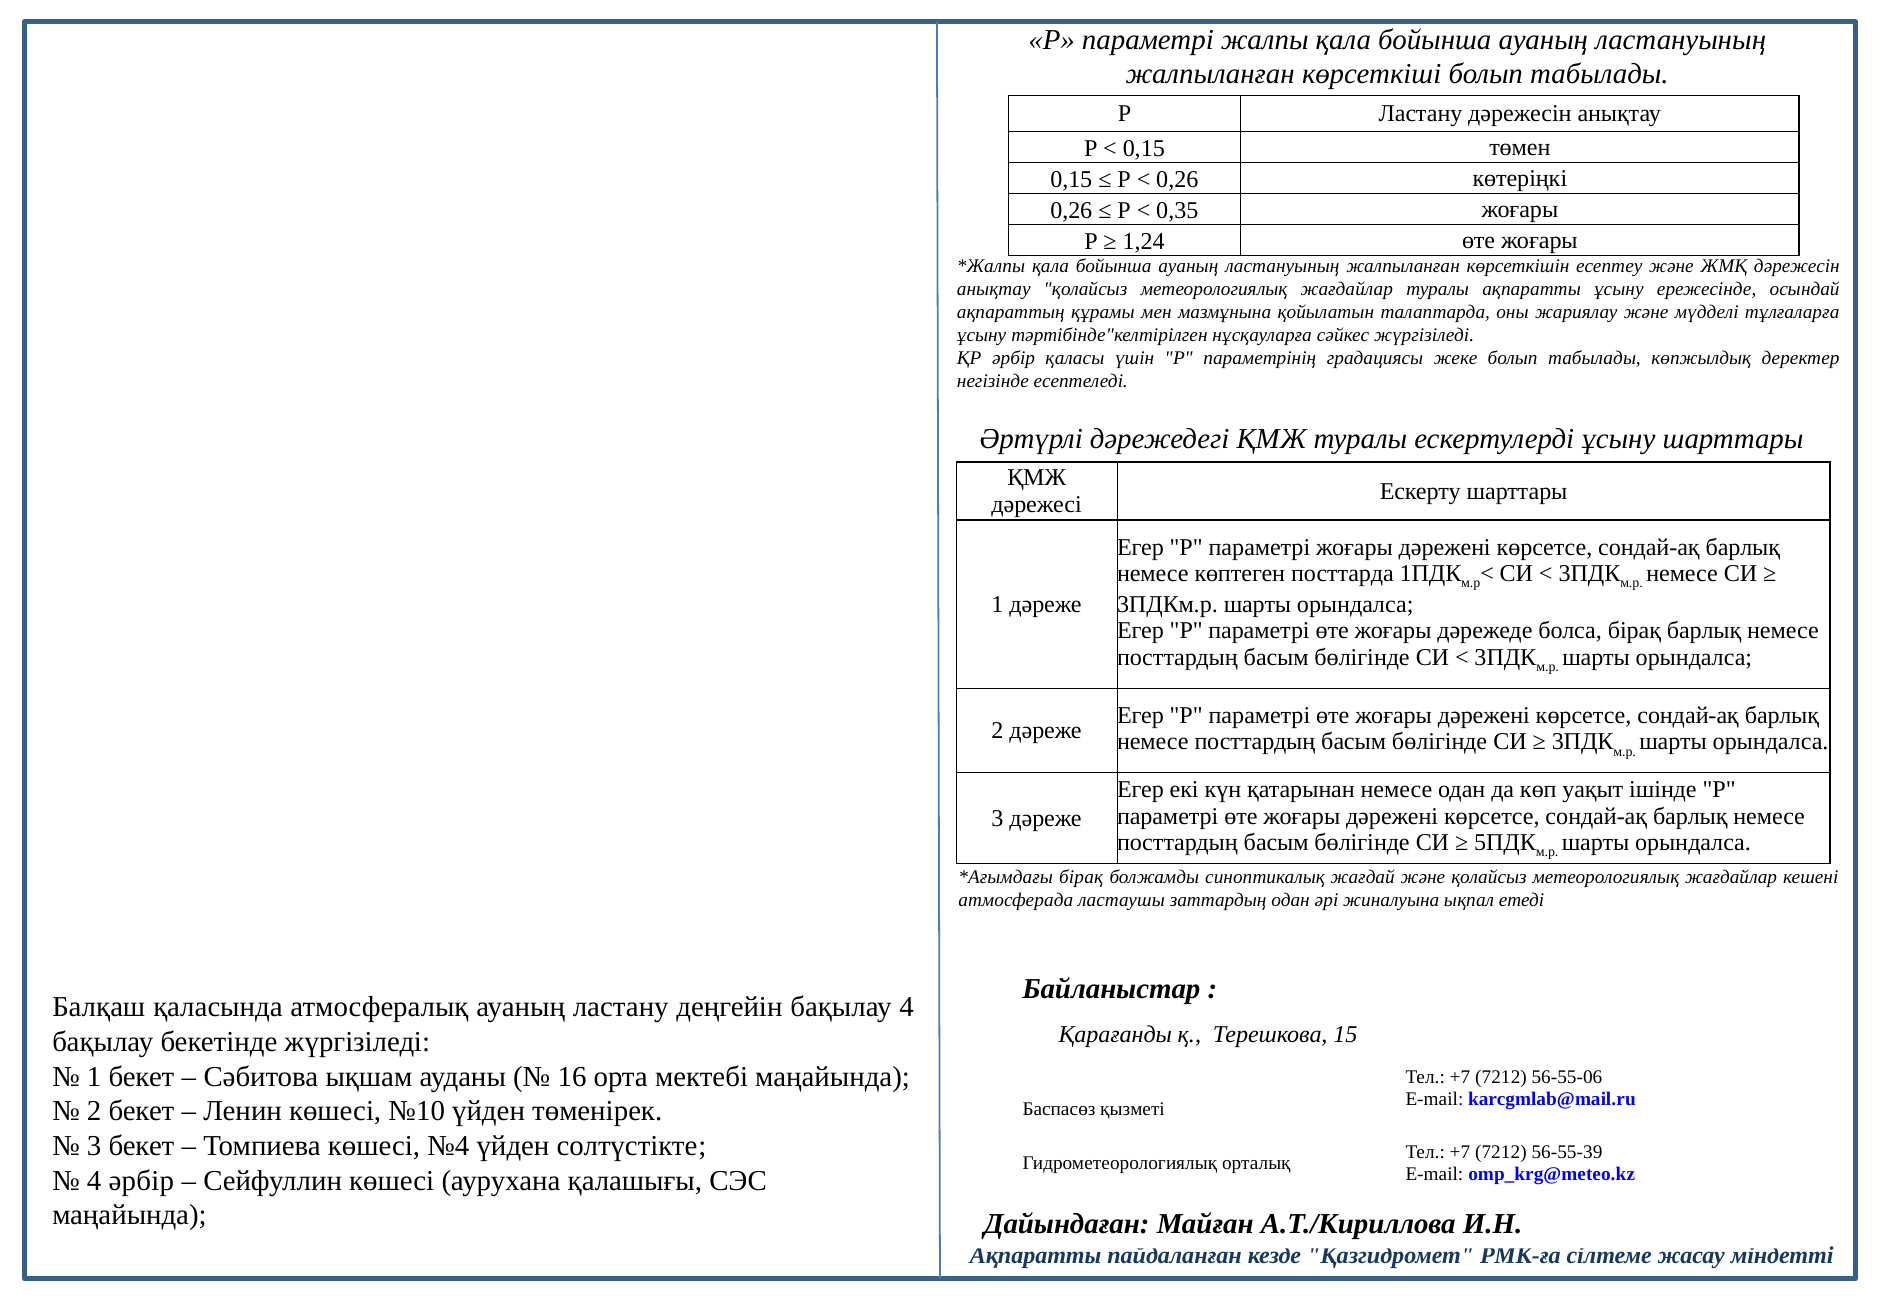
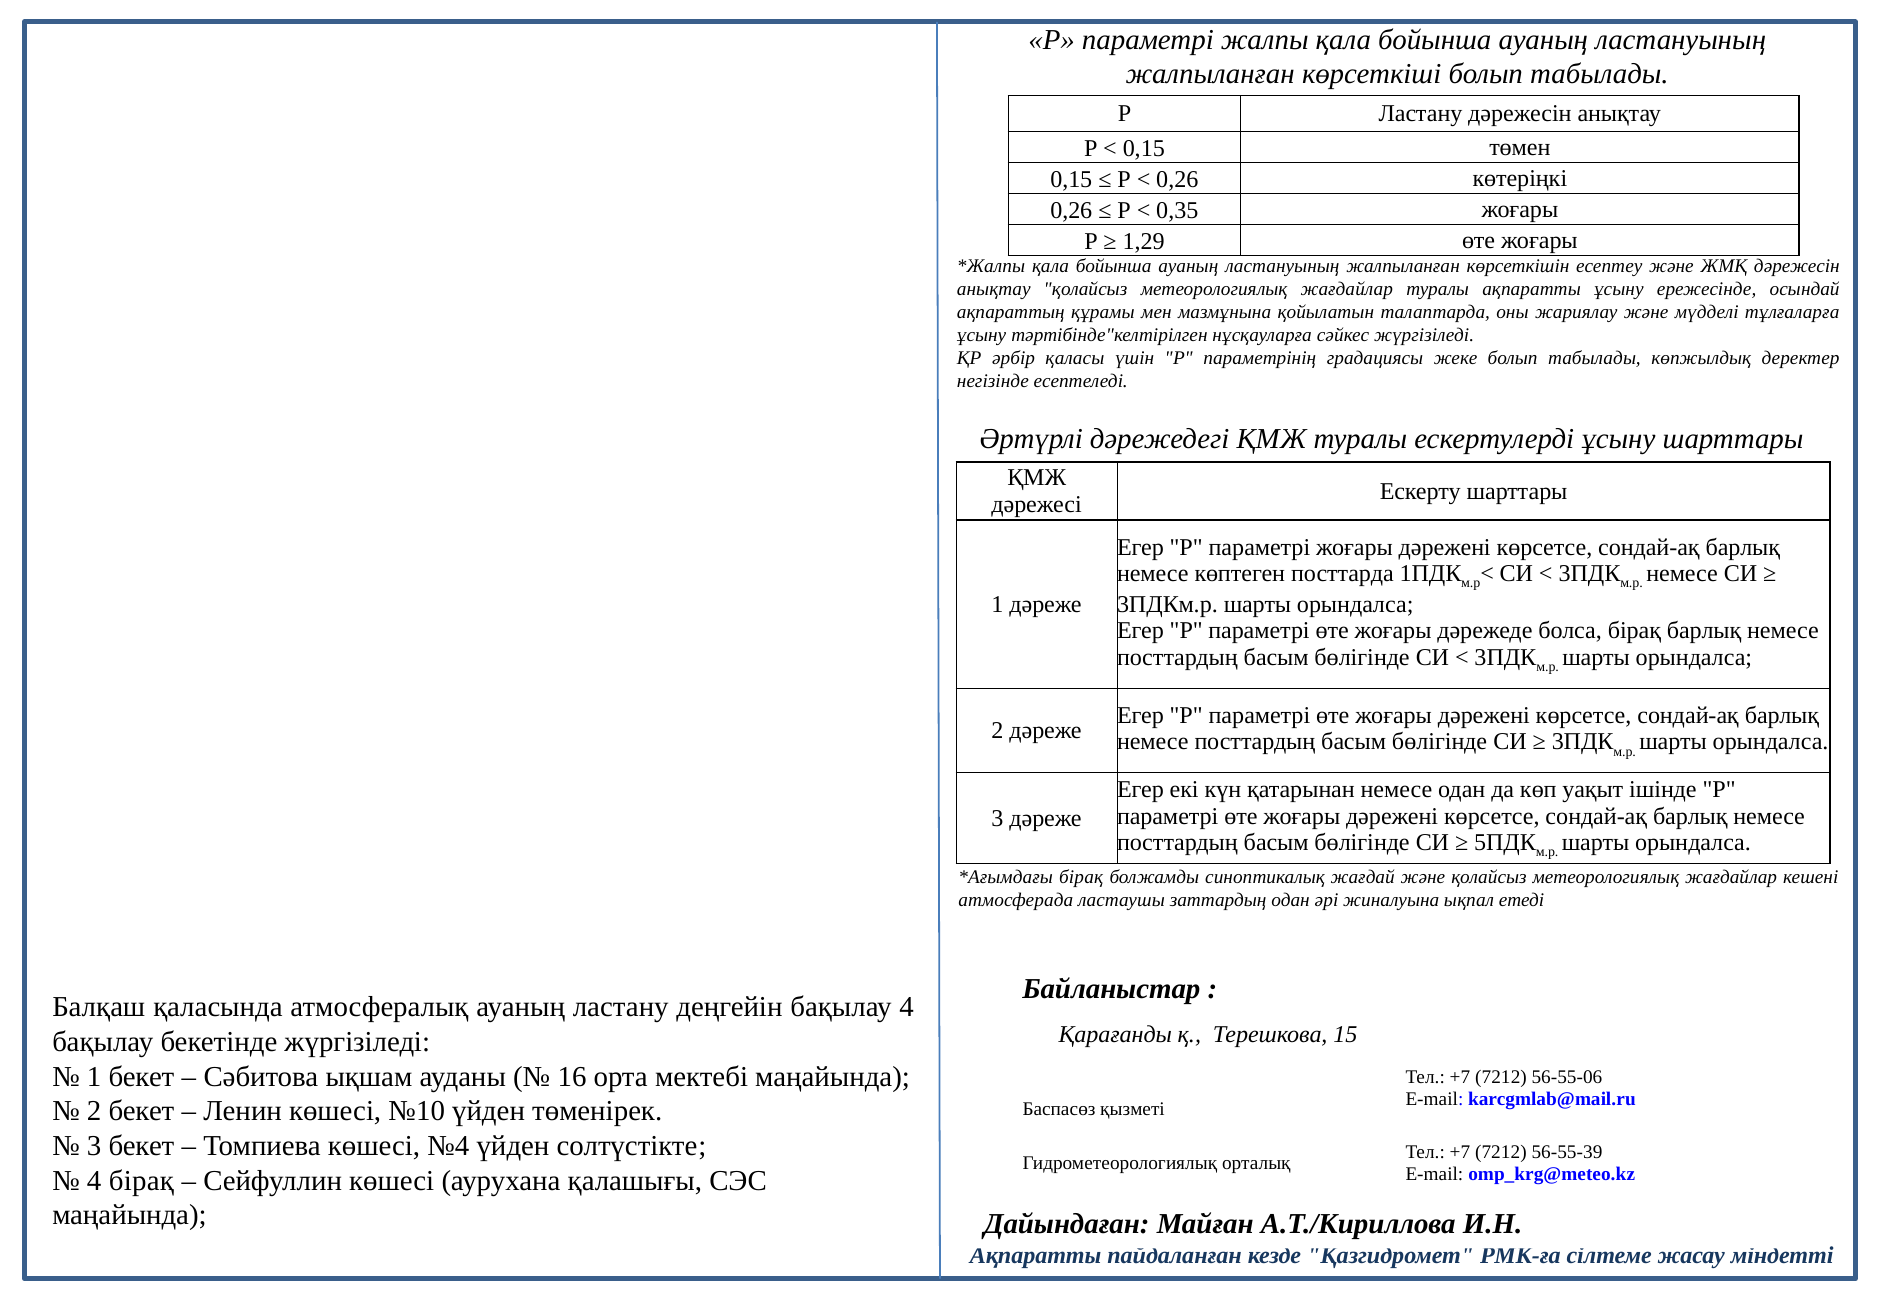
1,24: 1,24 -> 1,29
4 әрбір: әрбір -> бірақ
